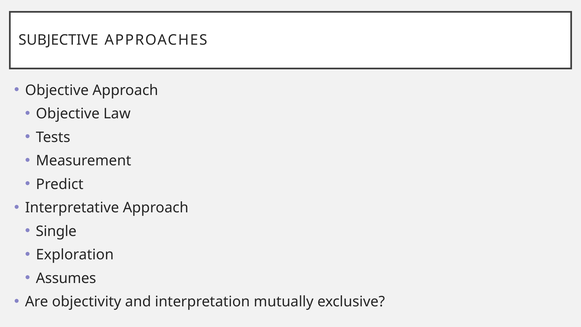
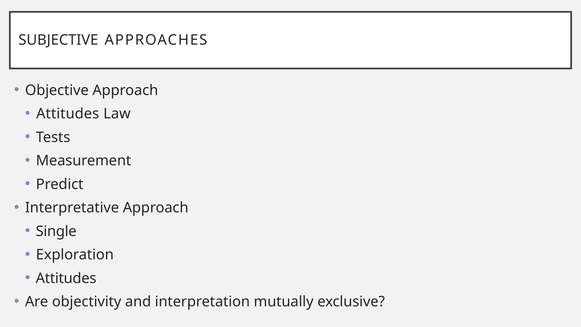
Objective at (68, 114): Objective -> Attitudes
Assumes at (66, 278): Assumes -> Attitudes
